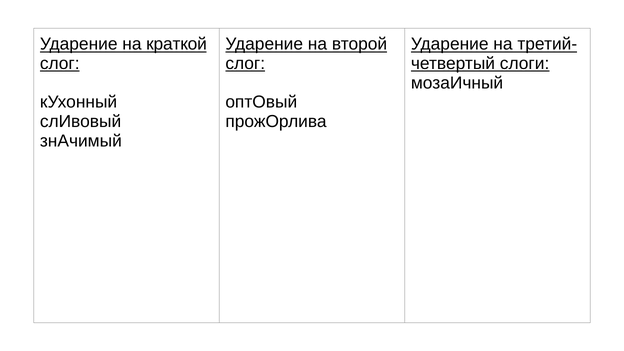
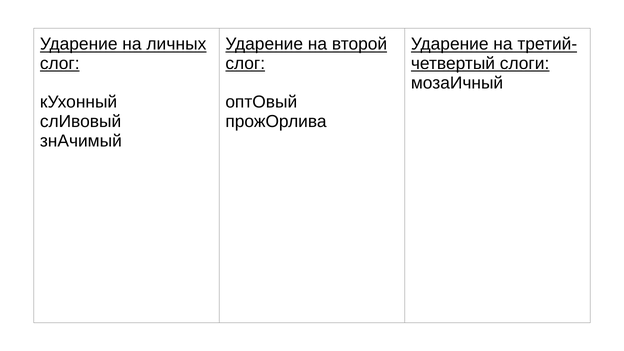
краткой: краткой -> личных
